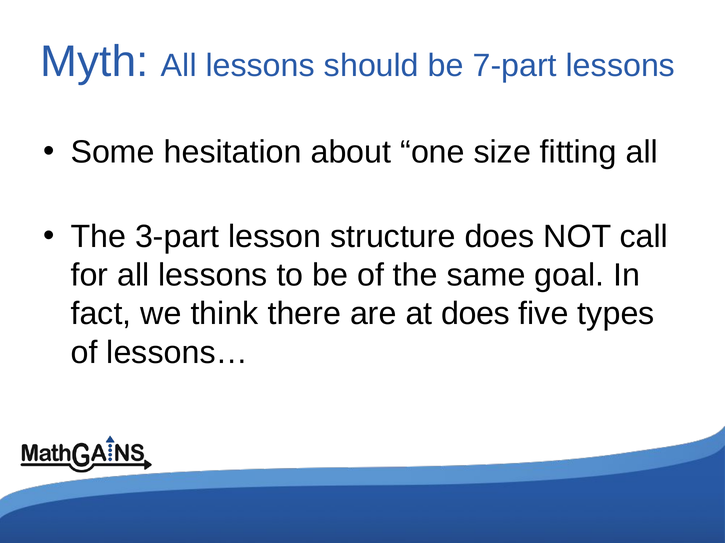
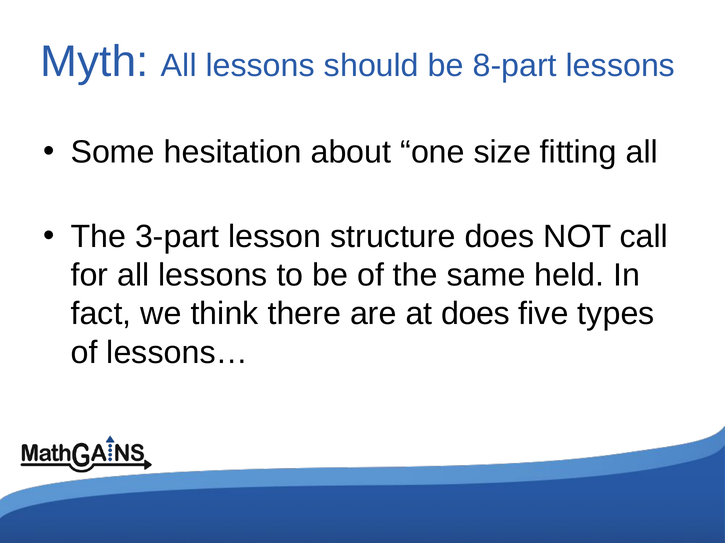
7-part: 7-part -> 8-part
goal: goal -> held
